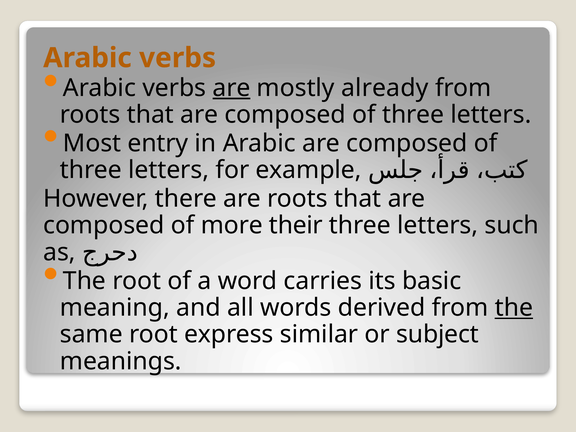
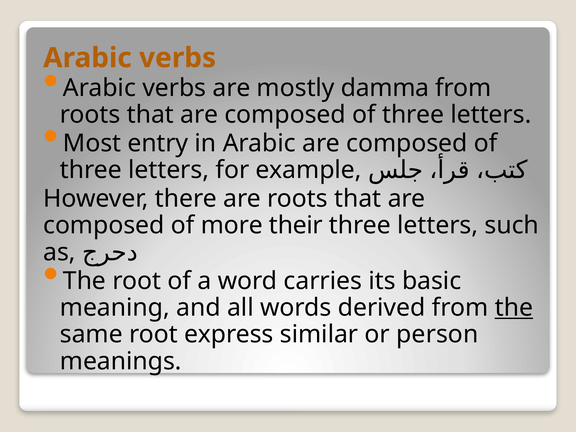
are at (232, 88) underline: present -> none
already: already -> damma
subject: subject -> person
